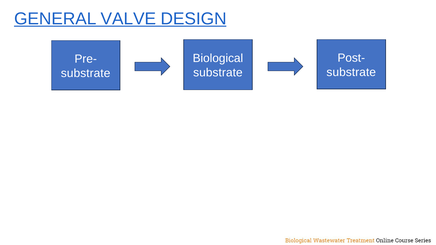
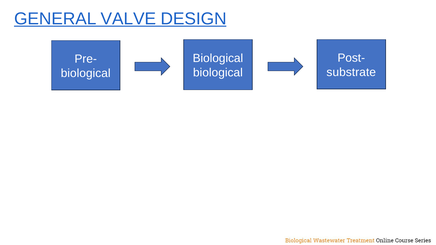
substrate at (218, 73): substrate -> biological
substrate at (86, 73): substrate -> biological
